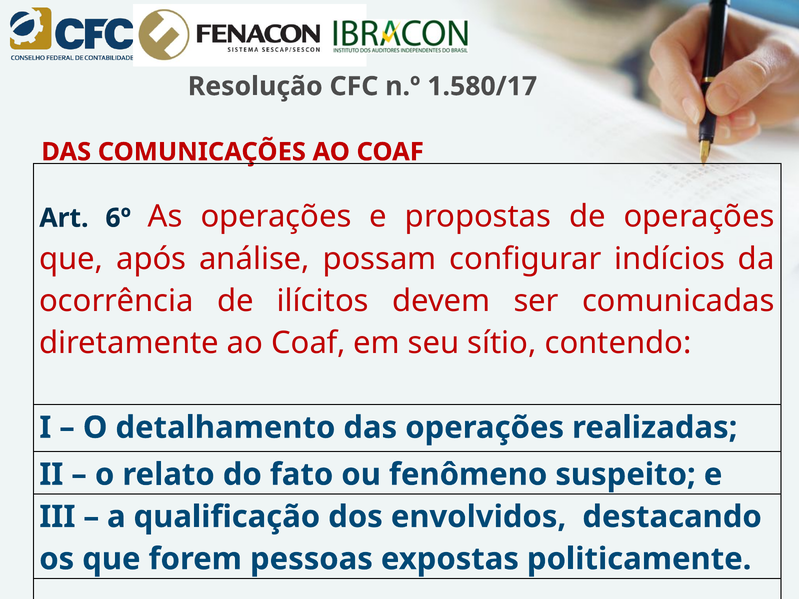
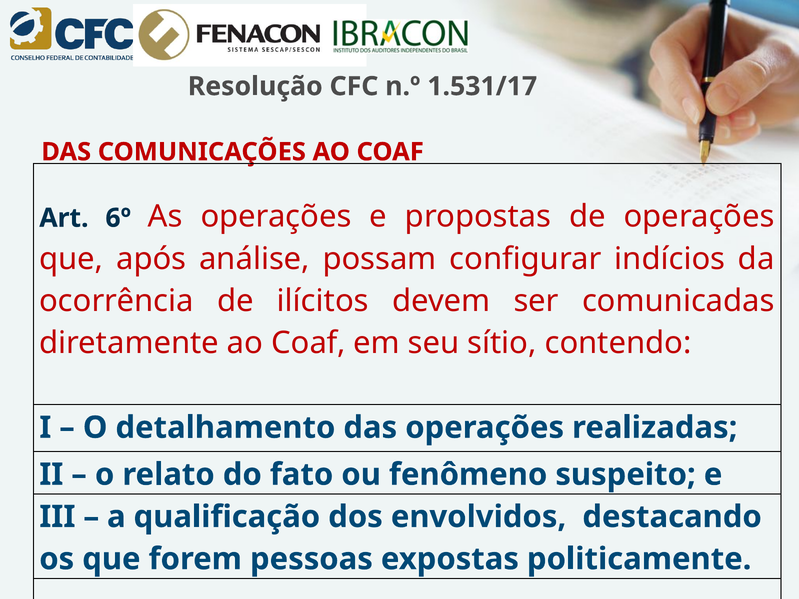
1.580/17: 1.580/17 -> 1.531/17
